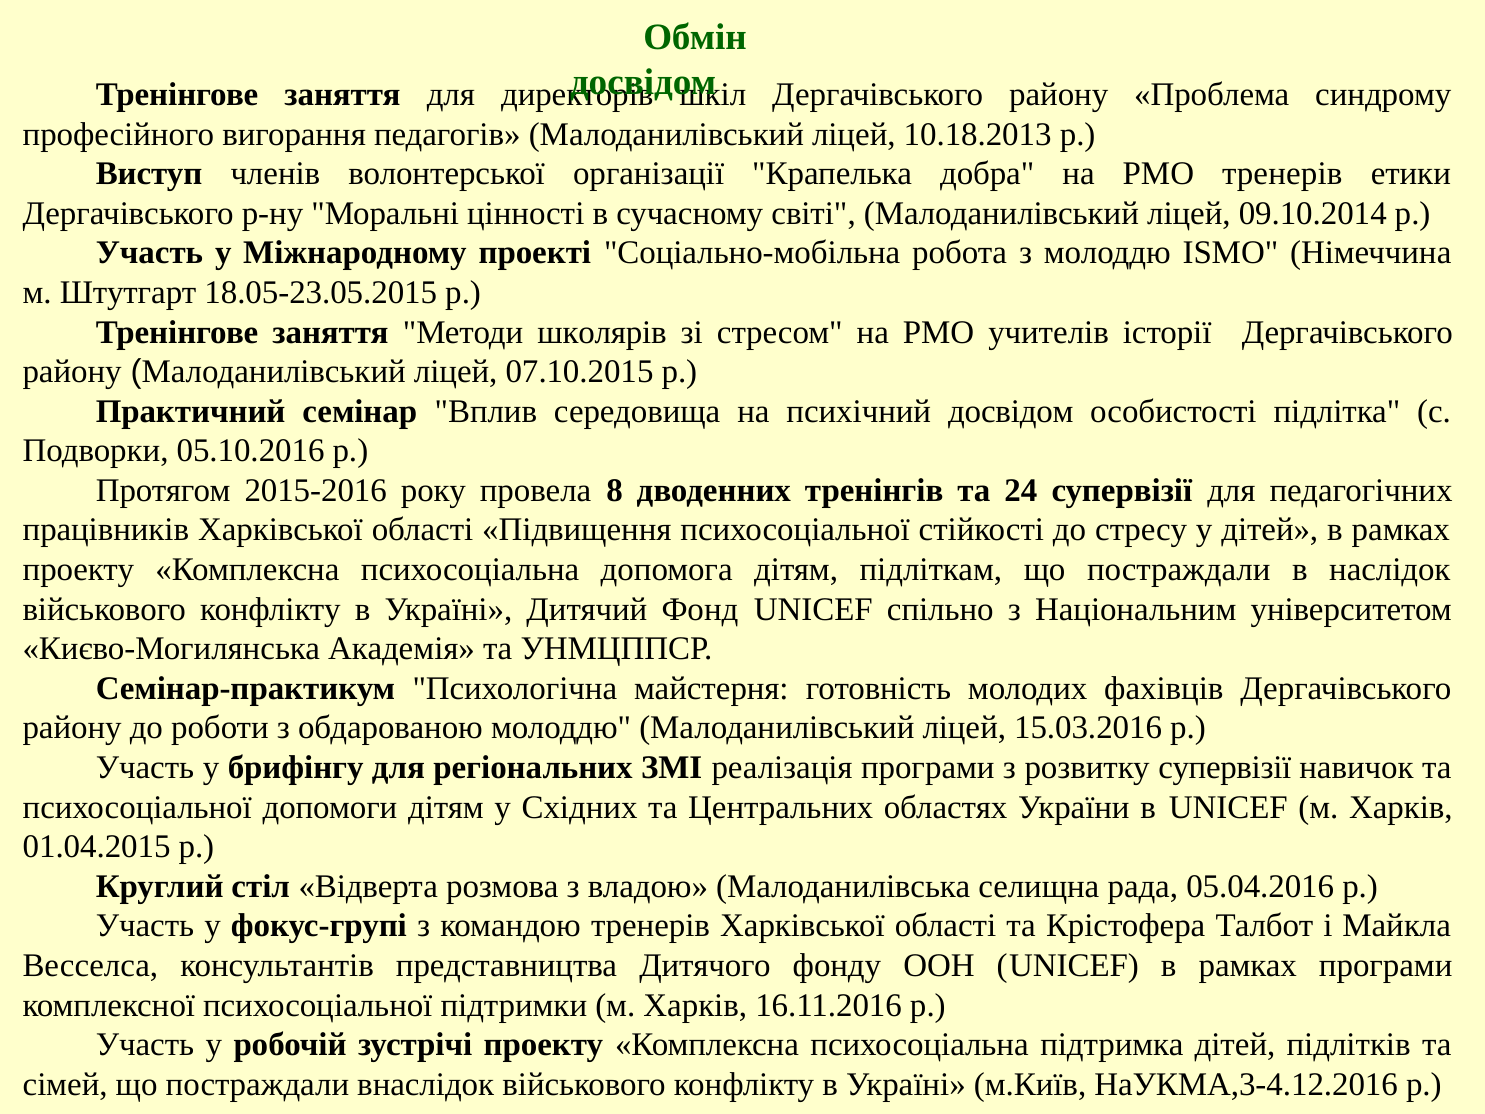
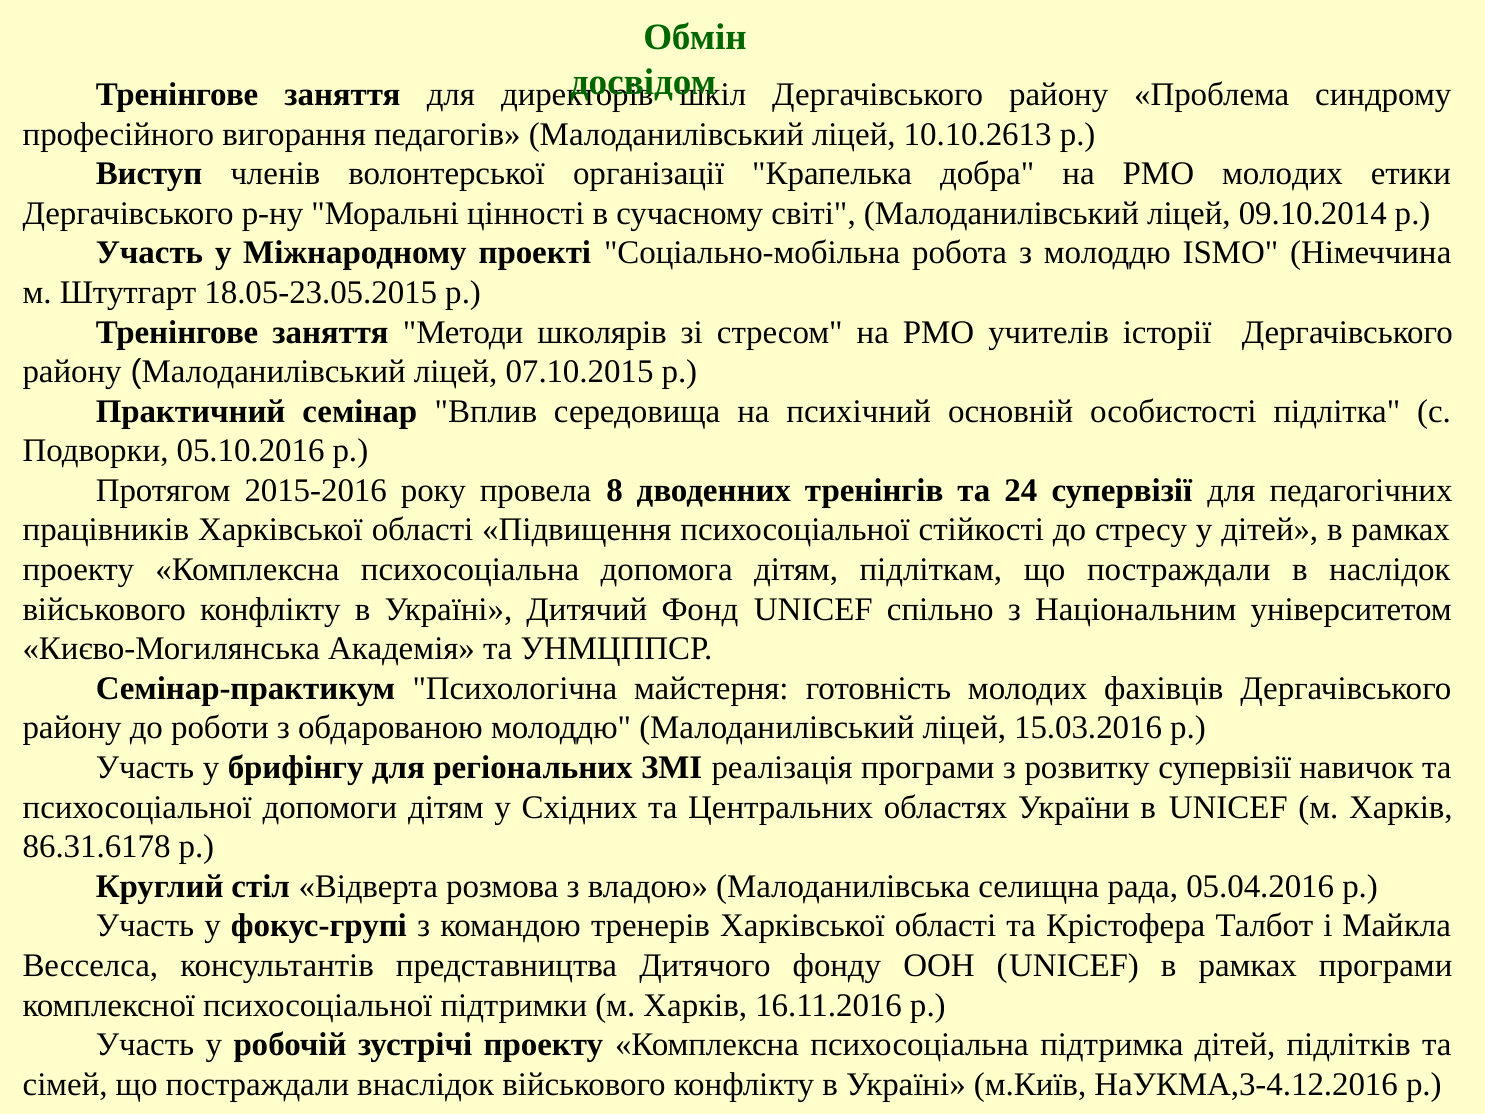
10.18.2013: 10.18.2013 -> 10.10.2613
РМО тренерів: тренерів -> молодих
психічний досвідом: досвідом -> основній
01.04.2015: 01.04.2015 -> 86.31.6178
